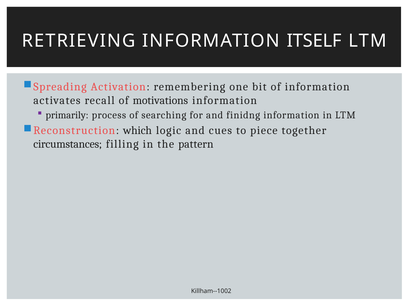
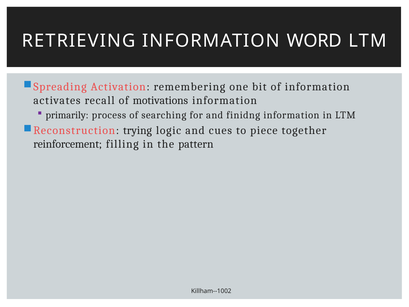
ITSELF: ITSELF -> WORD
which: which -> trying
circumstances: circumstances -> reinforcement
